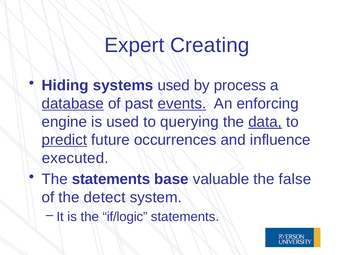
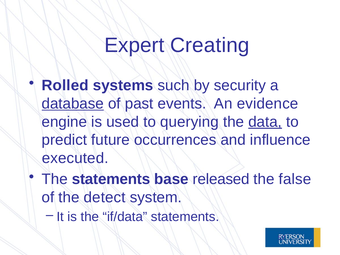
Hiding: Hiding -> Rolled
systems used: used -> such
process: process -> security
events underline: present -> none
enforcing: enforcing -> evidence
predict underline: present -> none
valuable: valuable -> released
if/logic: if/logic -> if/data
